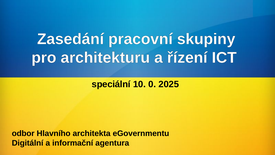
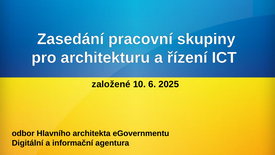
speciální: speciální -> založené
0: 0 -> 6
